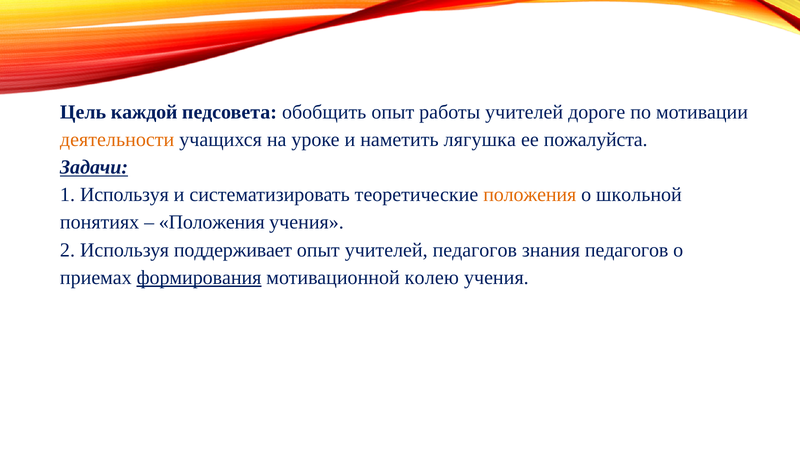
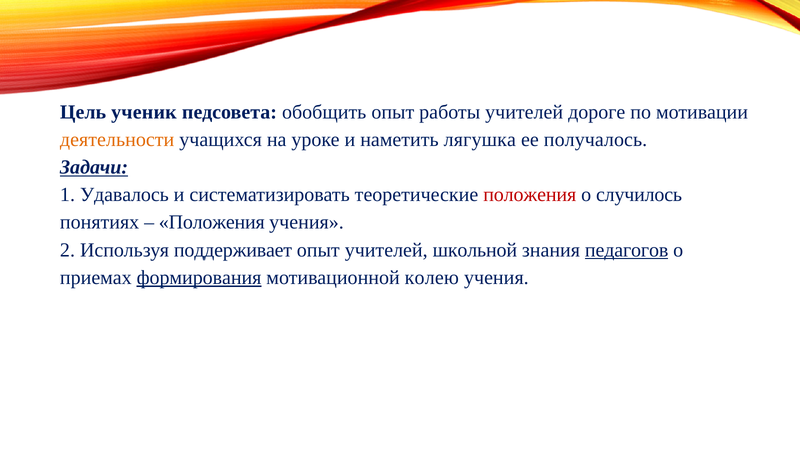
каждой: каждой -> ученик
пожалуйста: пожалуйста -> получалось
1 Используя: Используя -> Удавалось
положения at (530, 195) colour: orange -> red
школьной: школьной -> случилось
учителей педагогов: педагогов -> школьной
педагогов at (627, 250) underline: none -> present
